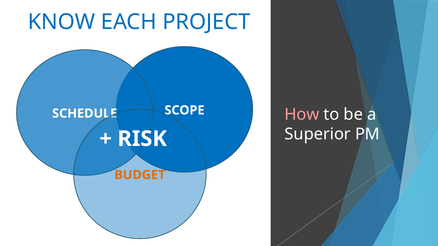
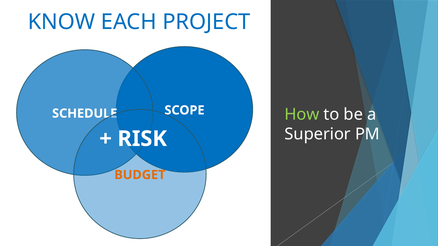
How colour: pink -> light green
